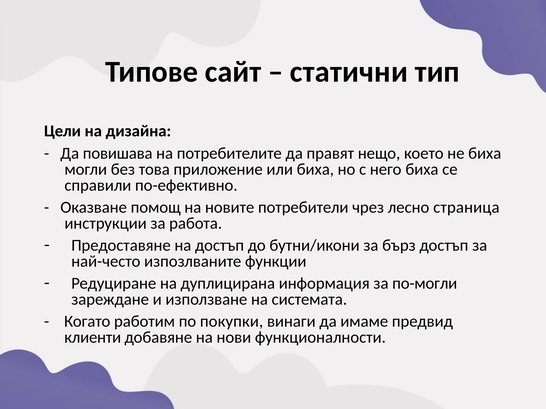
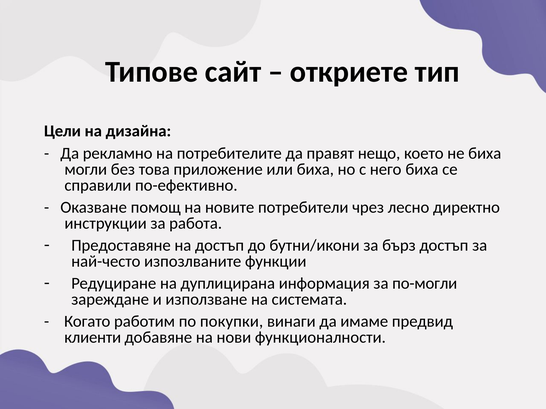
статични: статични -> откриете
повишава: повишава -> рекламно
страница: страница -> директно
